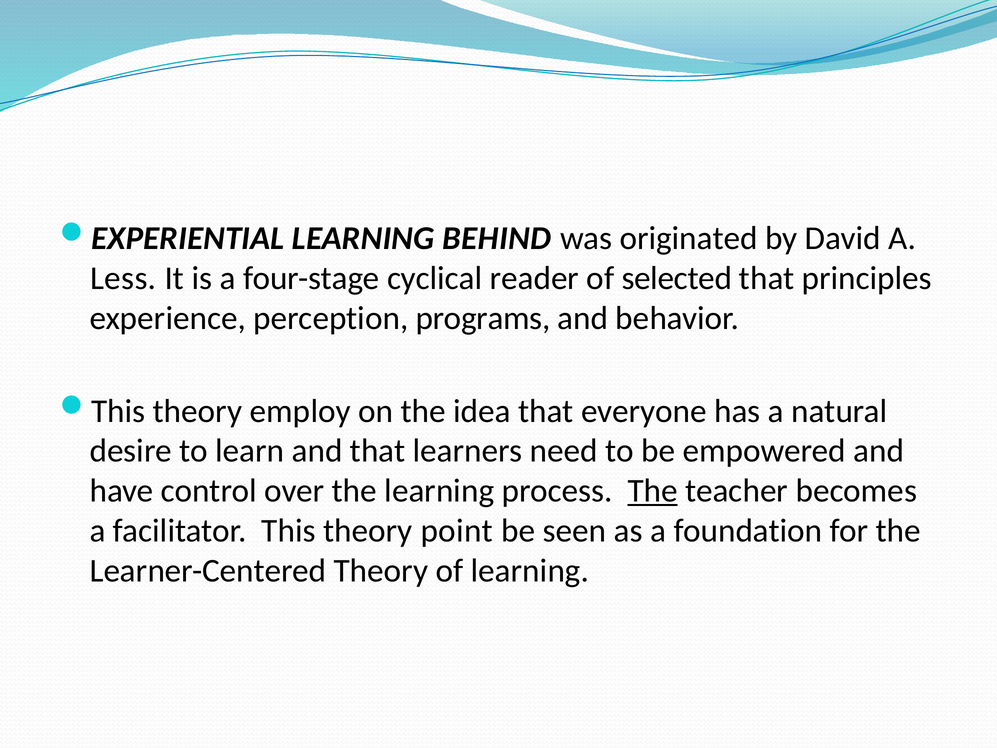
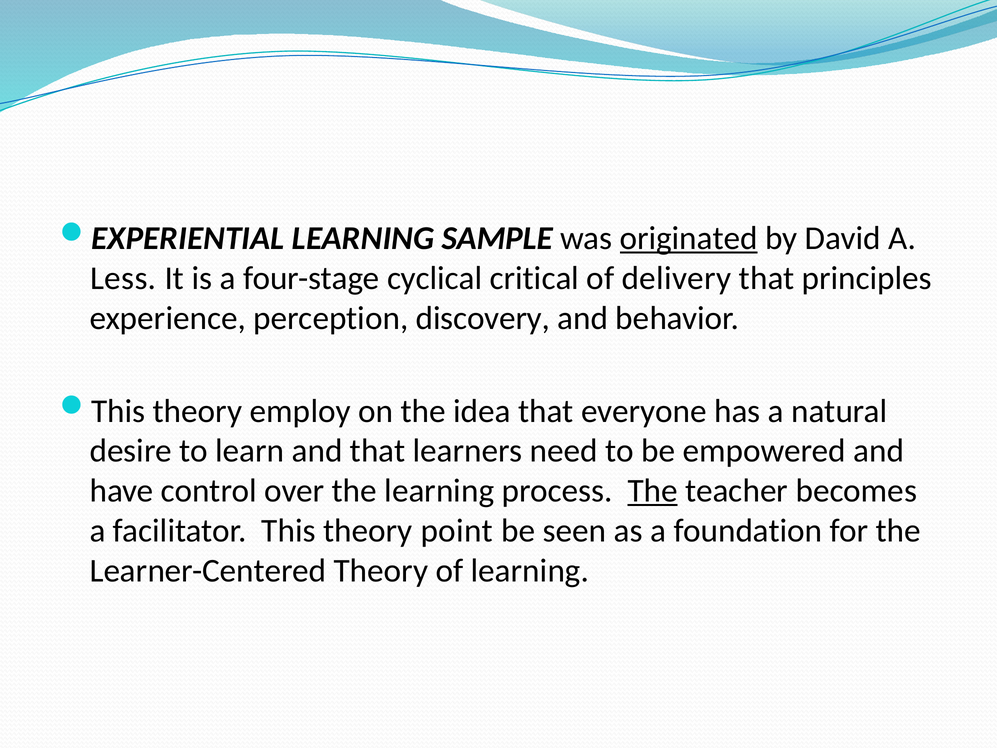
BEHIND: BEHIND -> SAMPLE
originated underline: none -> present
reader: reader -> critical
selected: selected -> delivery
programs: programs -> discovery
